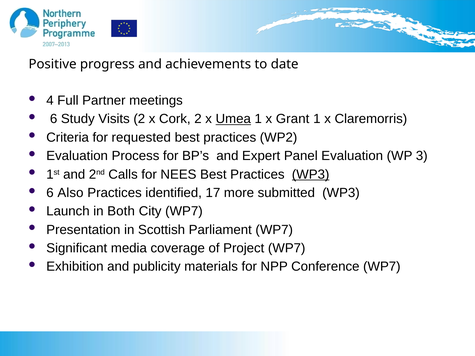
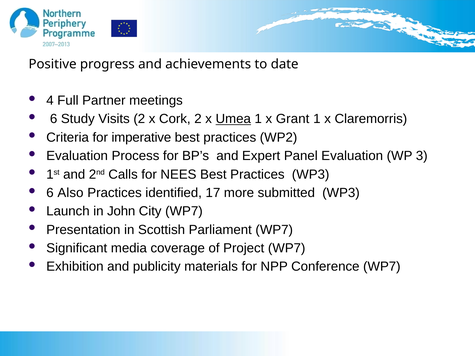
requested: requested -> imperative
WP3 at (311, 174) underline: present -> none
Both: Both -> John
